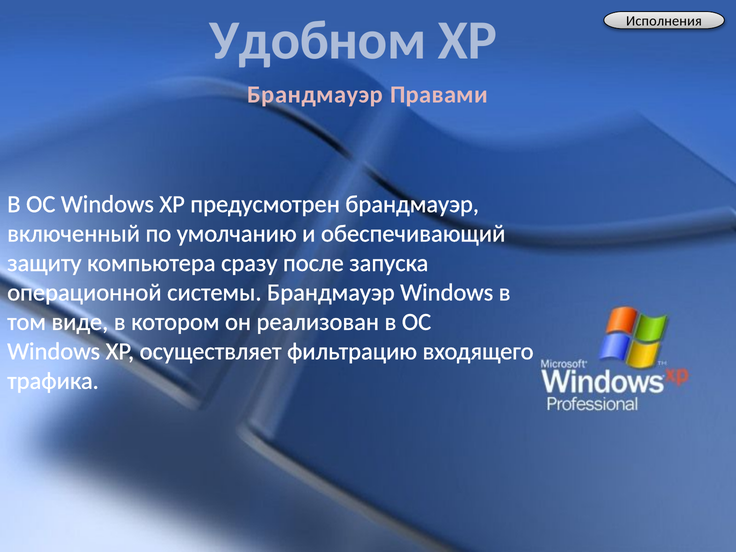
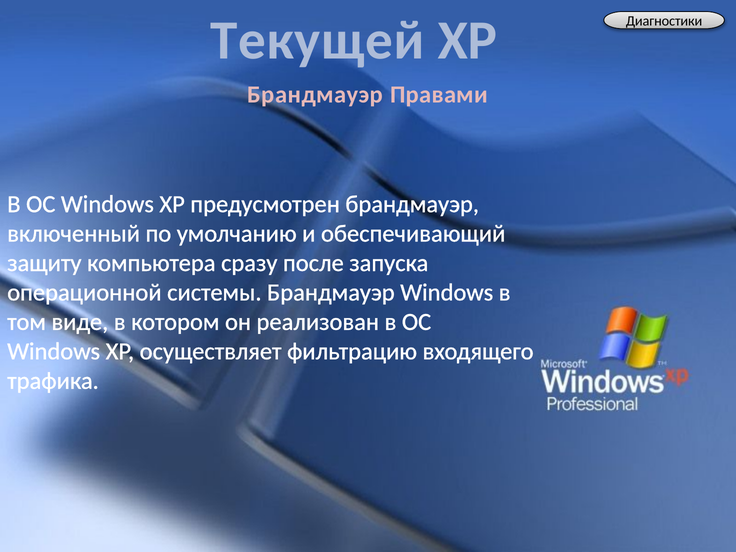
Исполнения: Исполнения -> Диагностики
Удобном: Удобном -> Текущей
